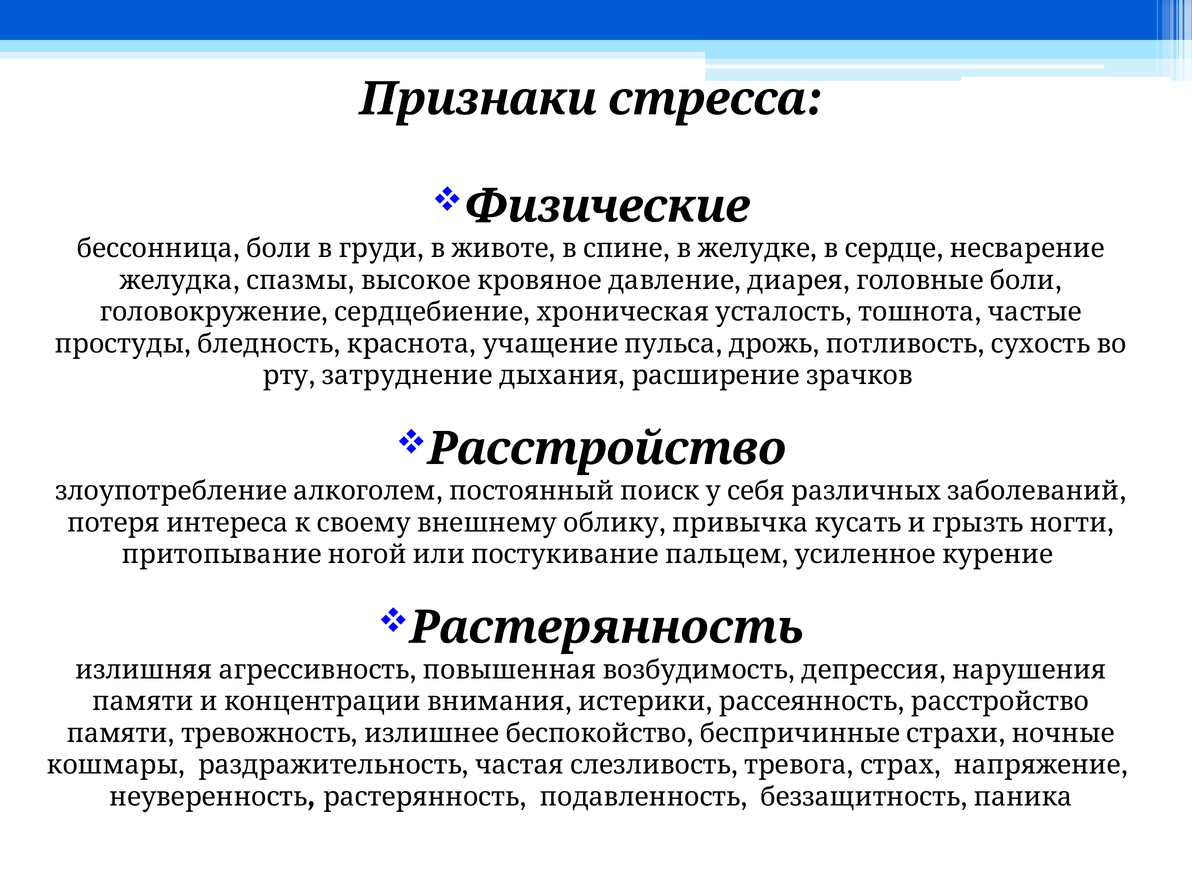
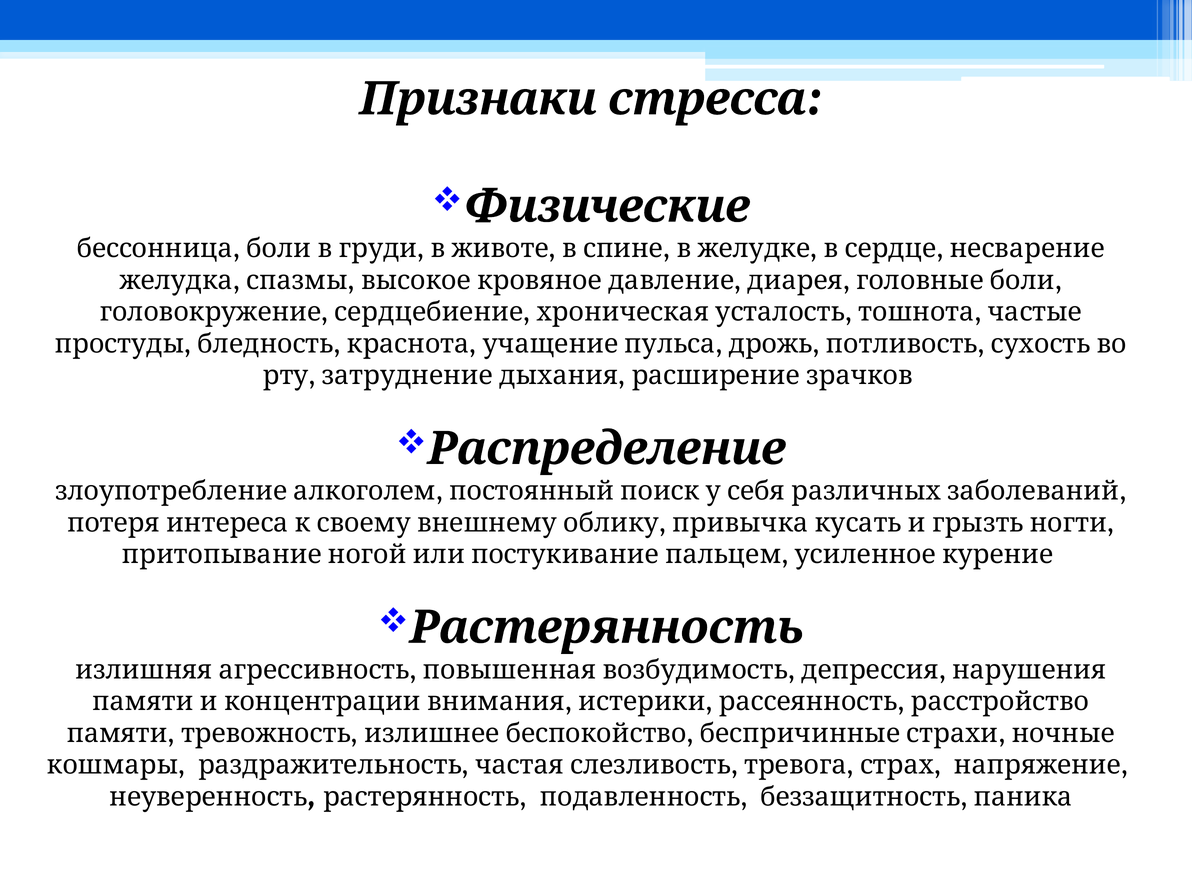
Расстройство at (607, 449): Расстройство -> Распределение
